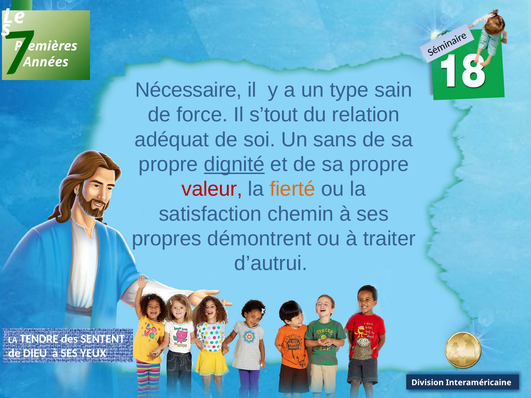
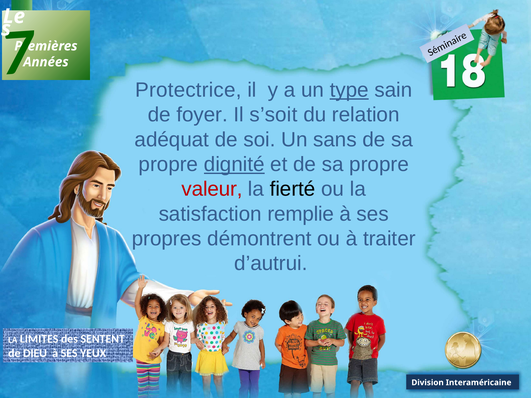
Nécessaire: Nécessaire -> Protectrice
type underline: none -> present
force: force -> foyer
s’tout: s’tout -> s’soit
fierté colour: orange -> black
chemin: chemin -> remplie
TENDRE: TENDRE -> LIMITES
